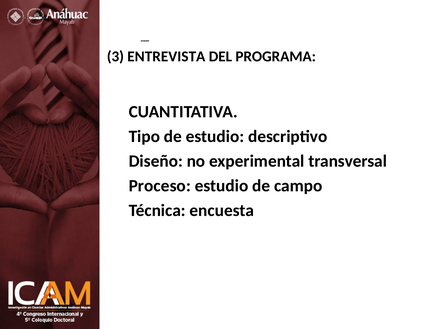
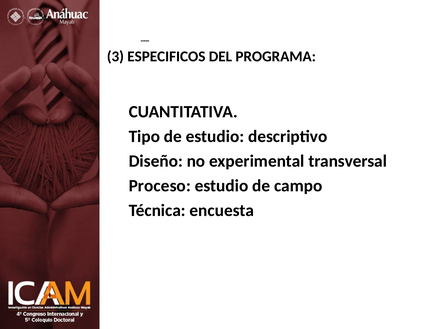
ENTREVISTA: ENTREVISTA -> ESPECIFICOS
